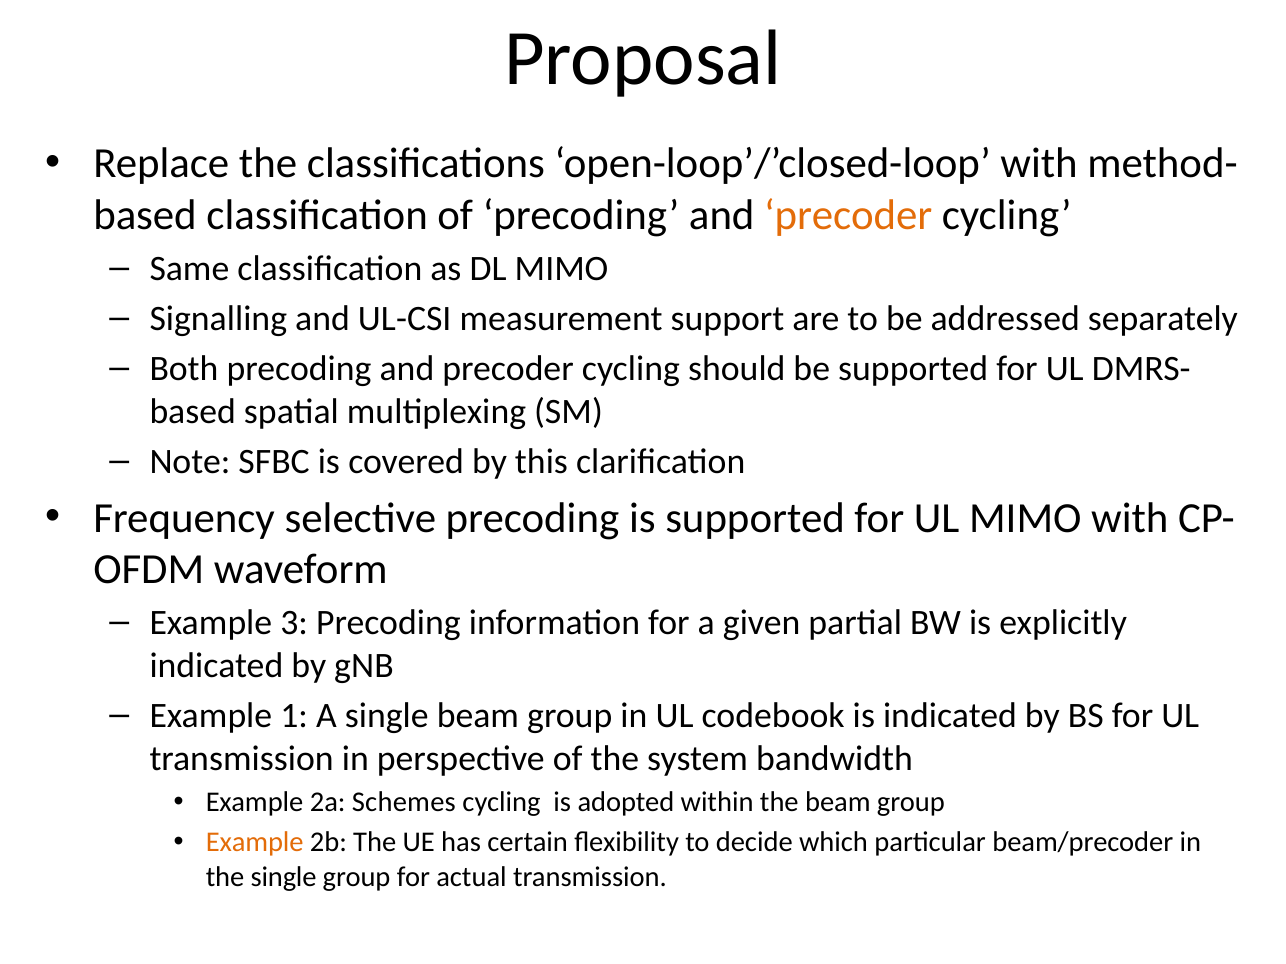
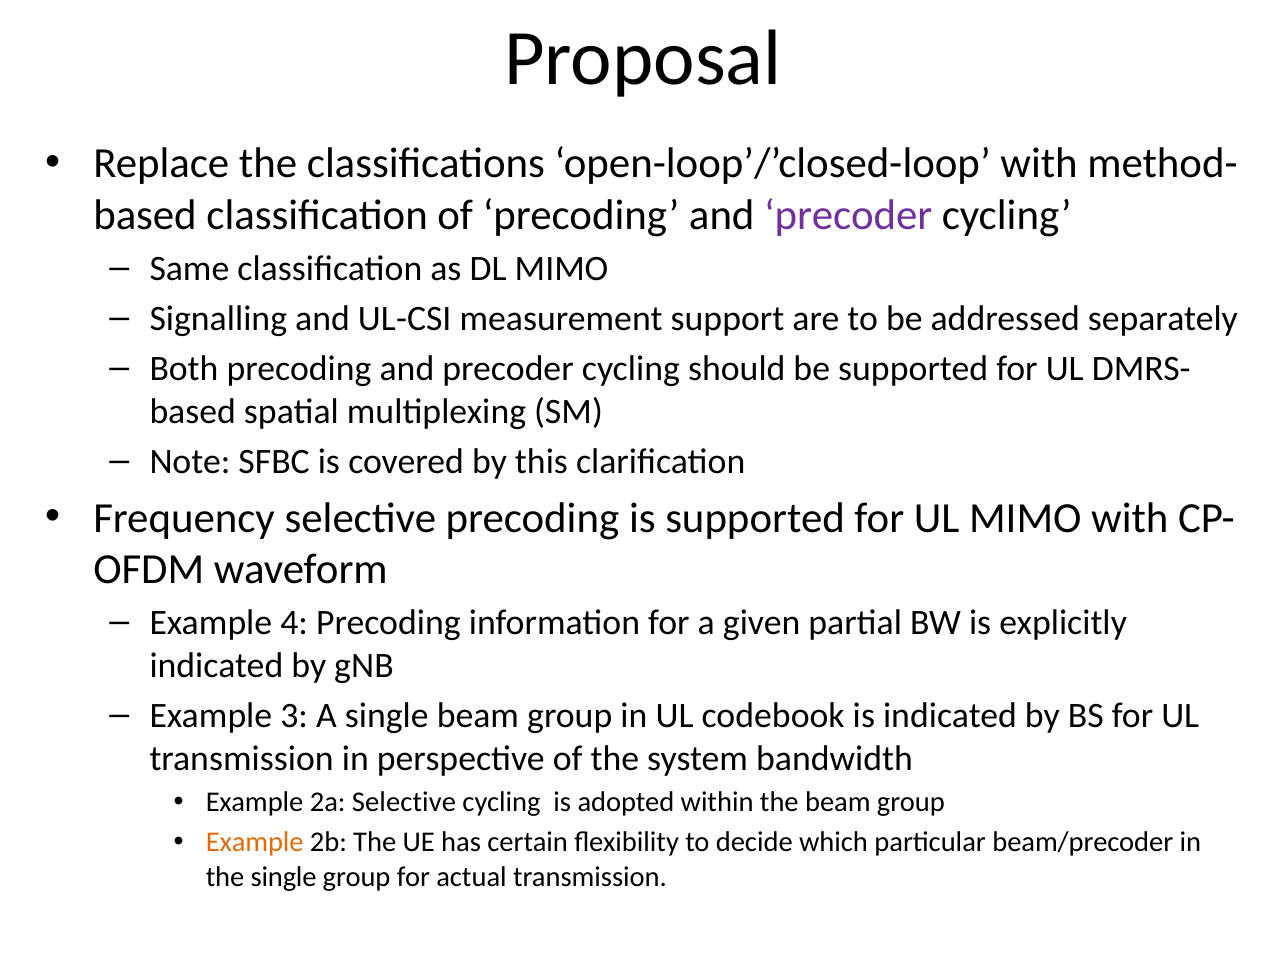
precoder at (848, 215) colour: orange -> purple
3: 3 -> 4
1: 1 -> 3
2a Schemes: Schemes -> Selective
